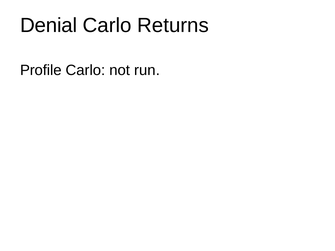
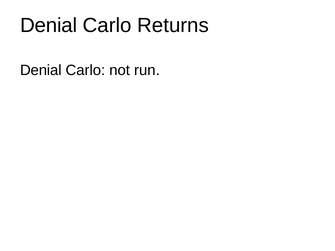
Profile at (41, 70): Profile -> Denial
